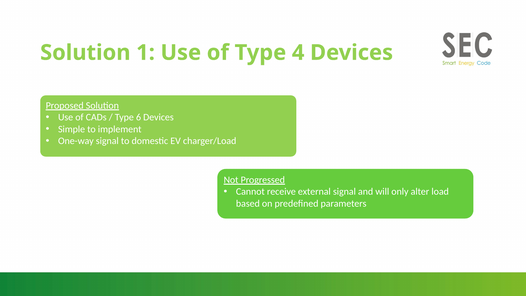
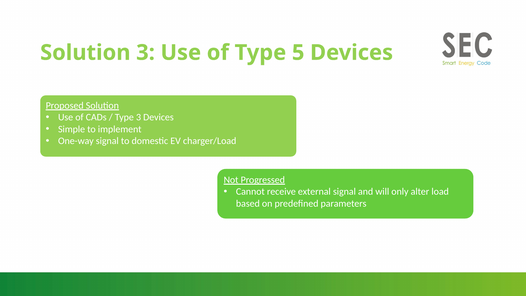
Solution 1: 1 -> 3
4: 4 -> 5
Type 6: 6 -> 3
